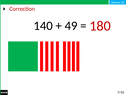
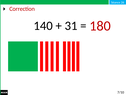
49: 49 -> 31
